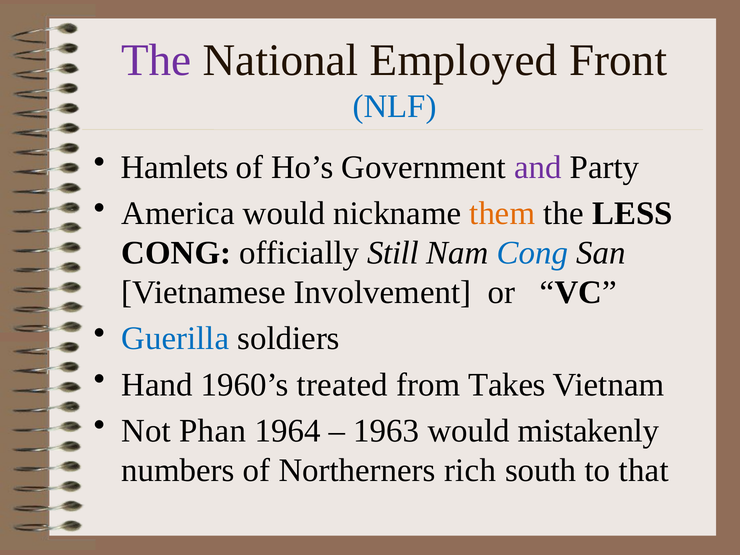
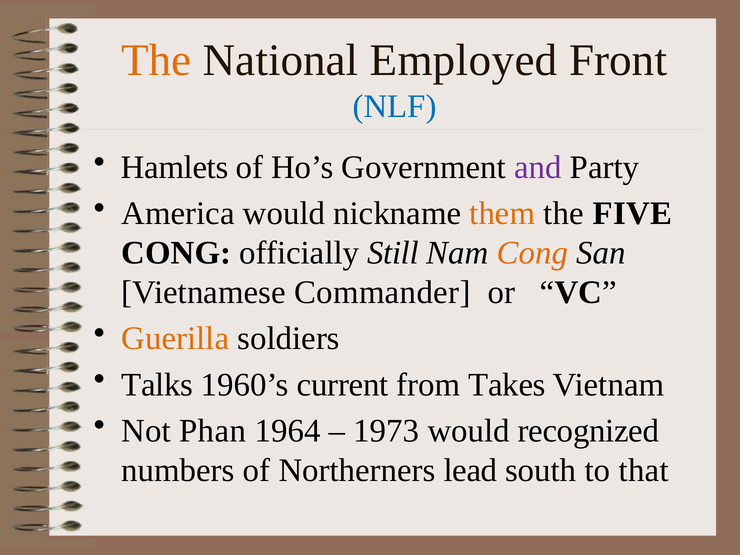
The at (156, 60) colour: purple -> orange
LESS: LESS -> FIVE
Cong at (532, 253) colour: blue -> orange
Involvement: Involvement -> Commander
Guerilla colour: blue -> orange
Hand: Hand -> Talks
treated: treated -> current
1963: 1963 -> 1973
mistakenly: mistakenly -> recognized
rich: rich -> lead
